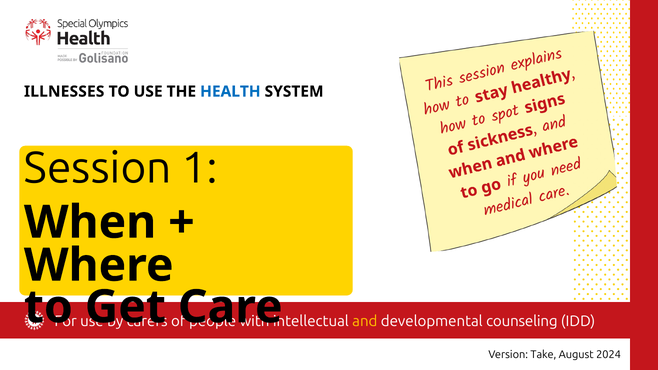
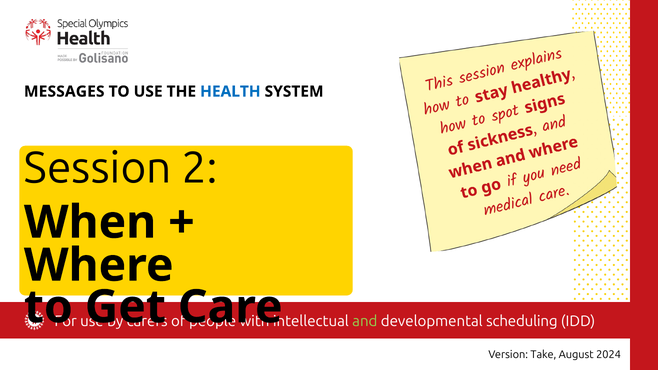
ILLNESSES: ILLNESSES -> MESSAGES
1: 1 -> 2
and colour: yellow -> light green
counseling: counseling -> scheduling
